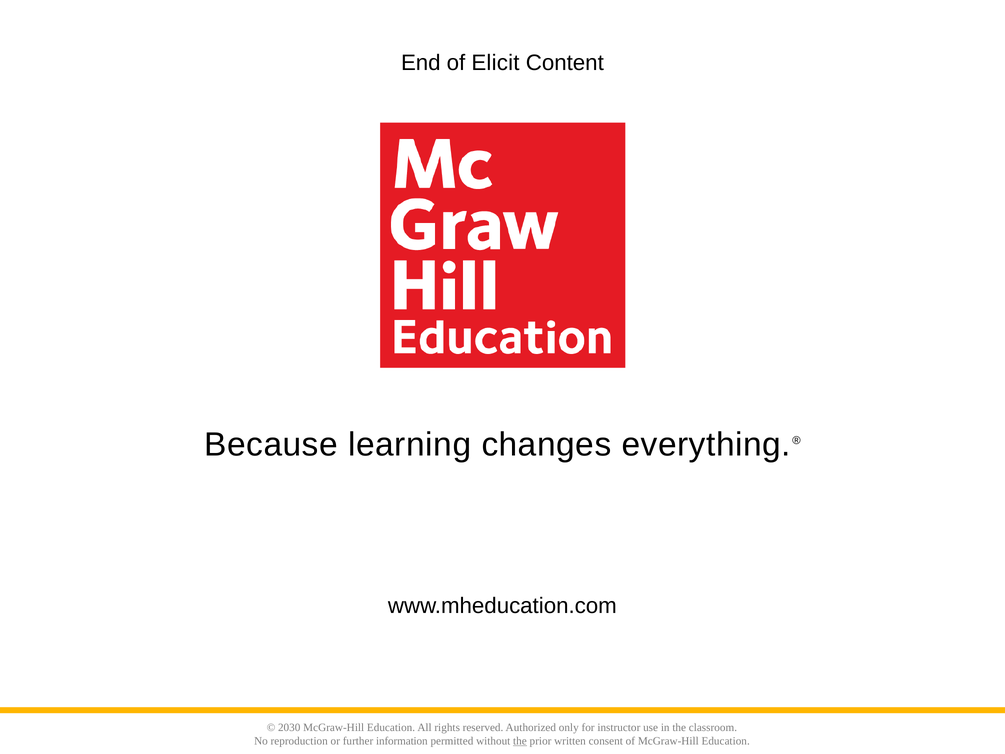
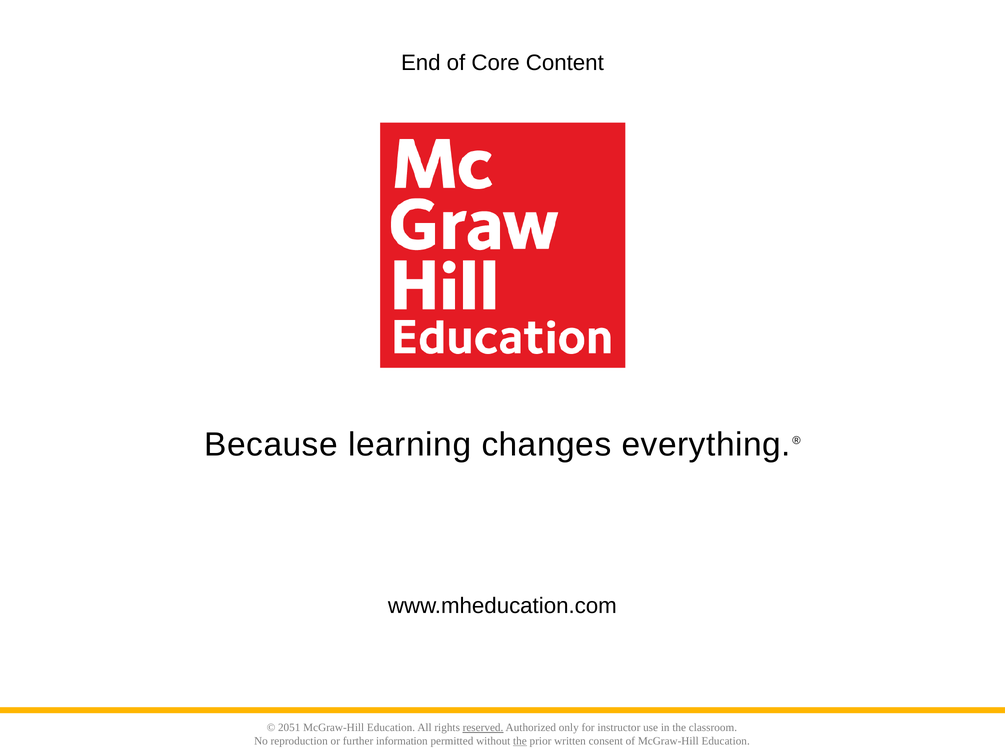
Elicit: Elicit -> Core
2030: 2030 -> 2051
reserved underline: none -> present
